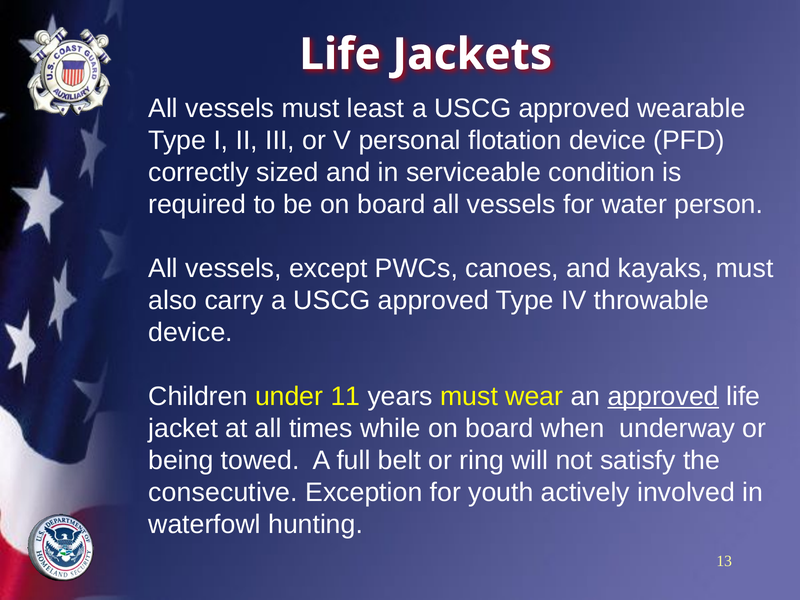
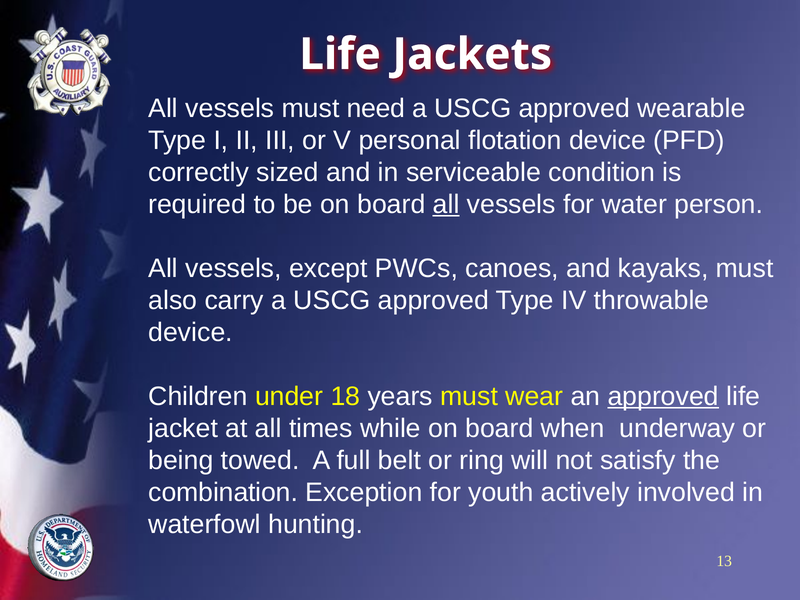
least: least -> need
all at (446, 204) underline: none -> present
11: 11 -> 18
consecutive: consecutive -> combination
